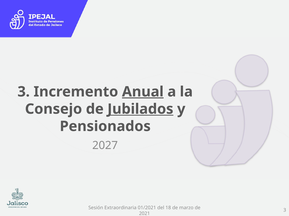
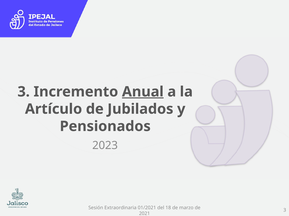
Consejo: Consejo -> Artículo
Jubilados underline: present -> none
2027: 2027 -> 2023
